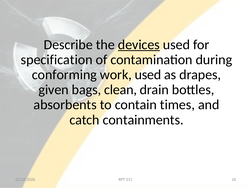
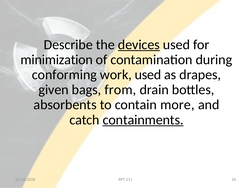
specification: specification -> minimization
clean: clean -> from
times: times -> more
containments underline: none -> present
